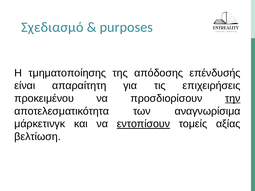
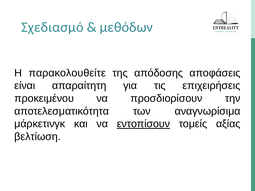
purposes: purposes -> μεθόδων
τμηματοποίησης: τμηματοποίησης -> παρακολουθείτε
επένδυσής: επένδυσής -> αποφάσεις
την underline: present -> none
